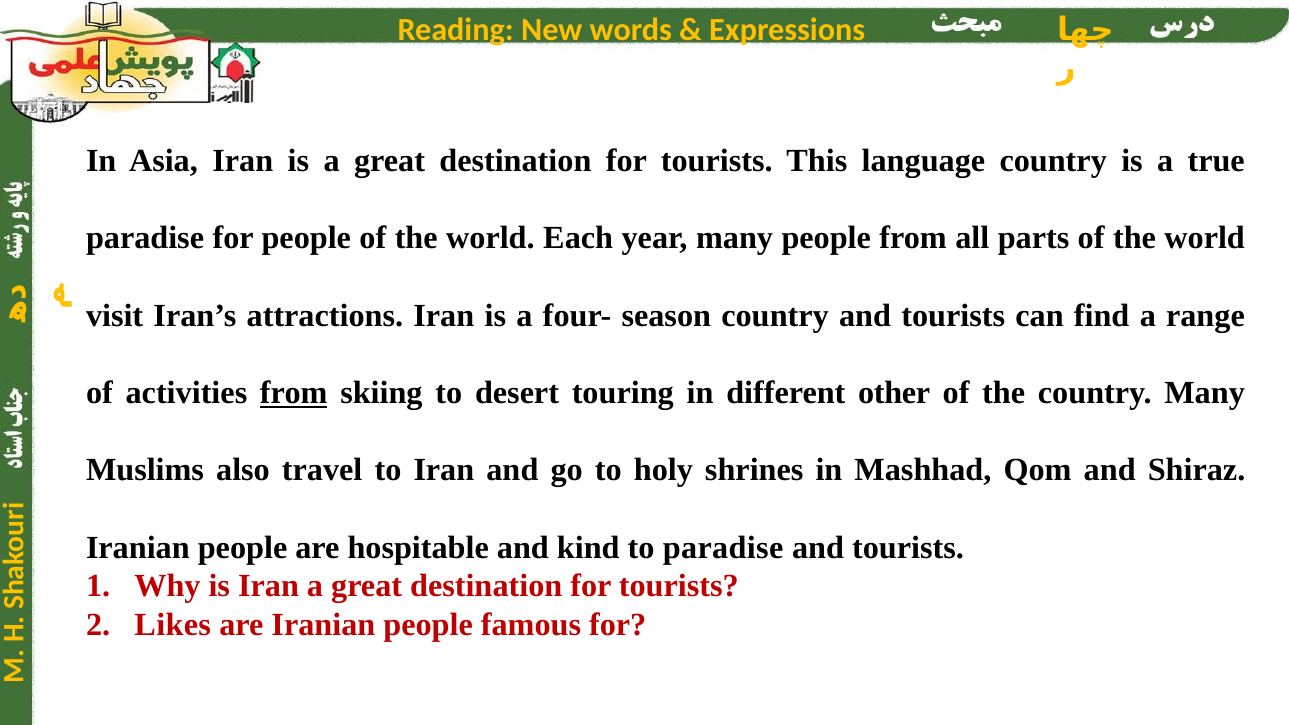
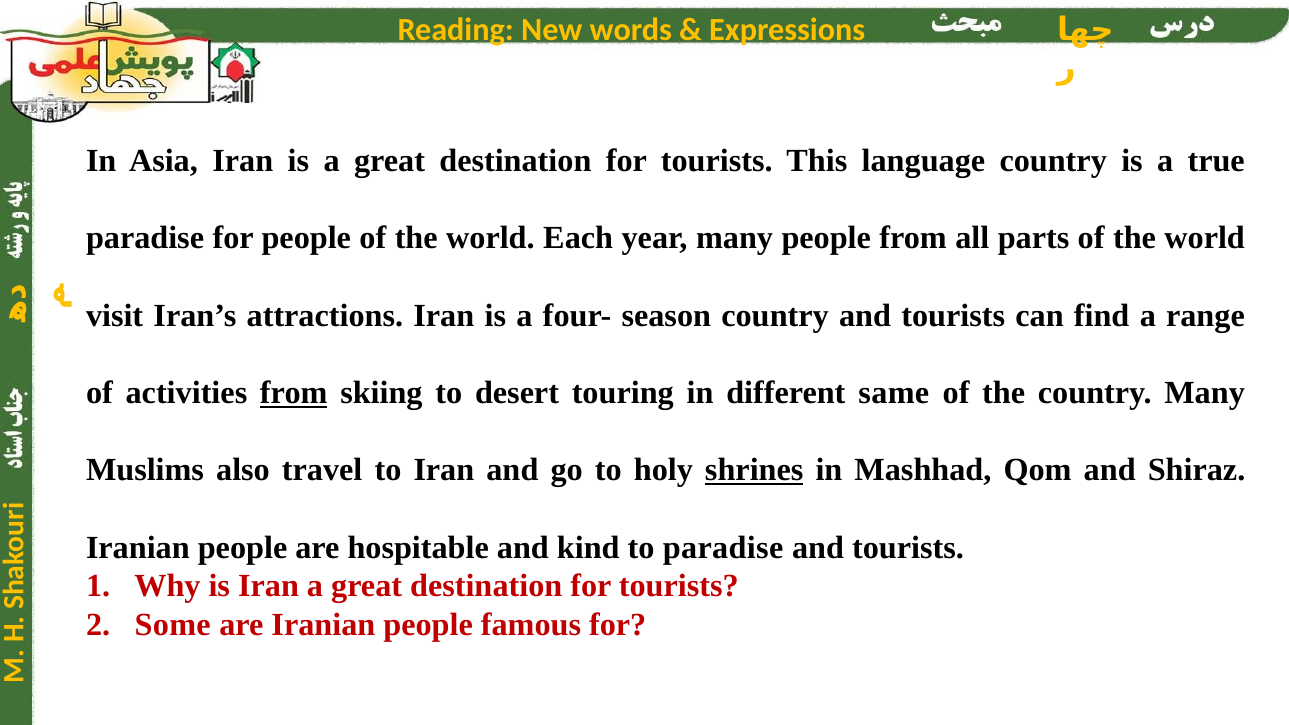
other: other -> same
shrines underline: none -> present
Likes: Likes -> Some
